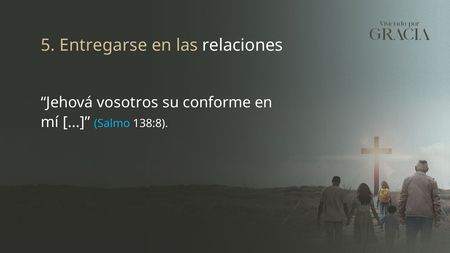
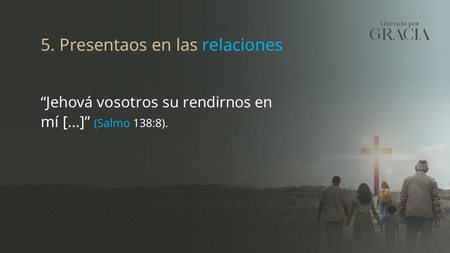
Entregarse: Entregarse -> Presentaos
relaciones colour: white -> light blue
conforme: conforme -> rendirnos
